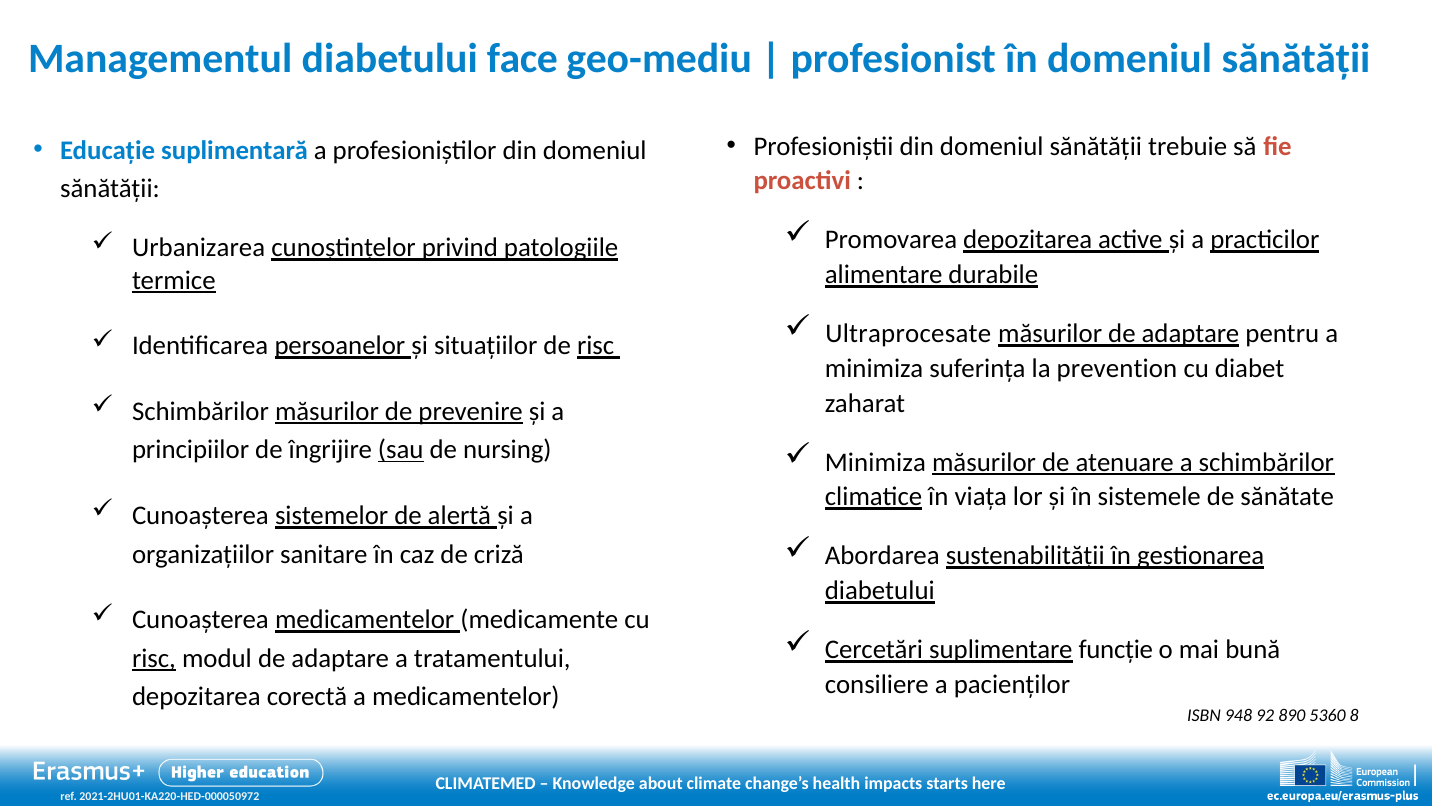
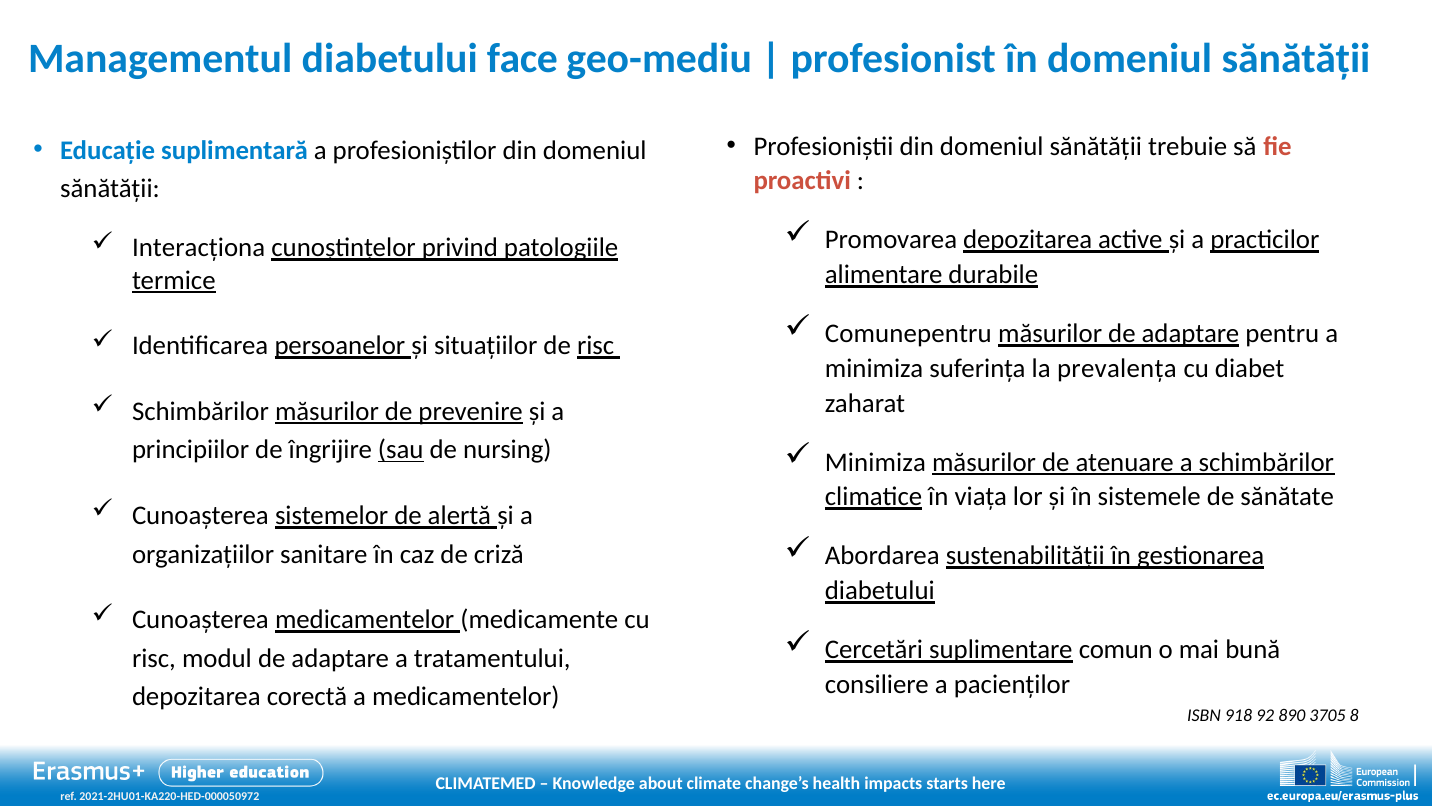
Urbanizarea: Urbanizarea -> Interacționa
Ultraprocesate: Ultraprocesate -> Comunepentru
prevention: prevention -> prevalența
funcție: funcție -> comun
risc at (154, 658) underline: present -> none
948: 948 -> 918
5360: 5360 -> 3705
